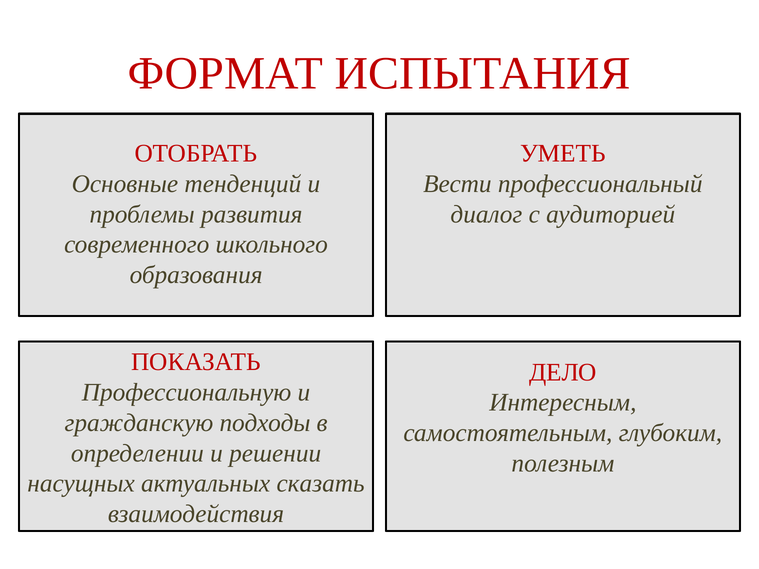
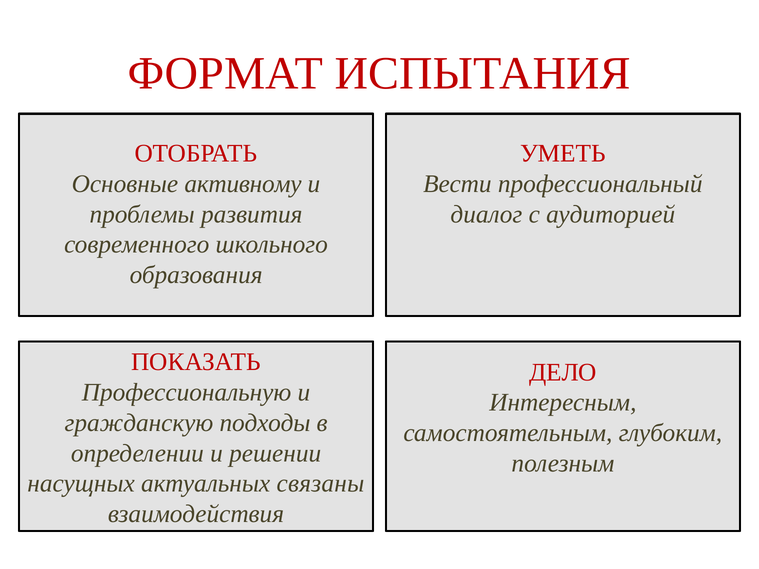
тенденций: тенденций -> активному
сказать: сказать -> связаны
